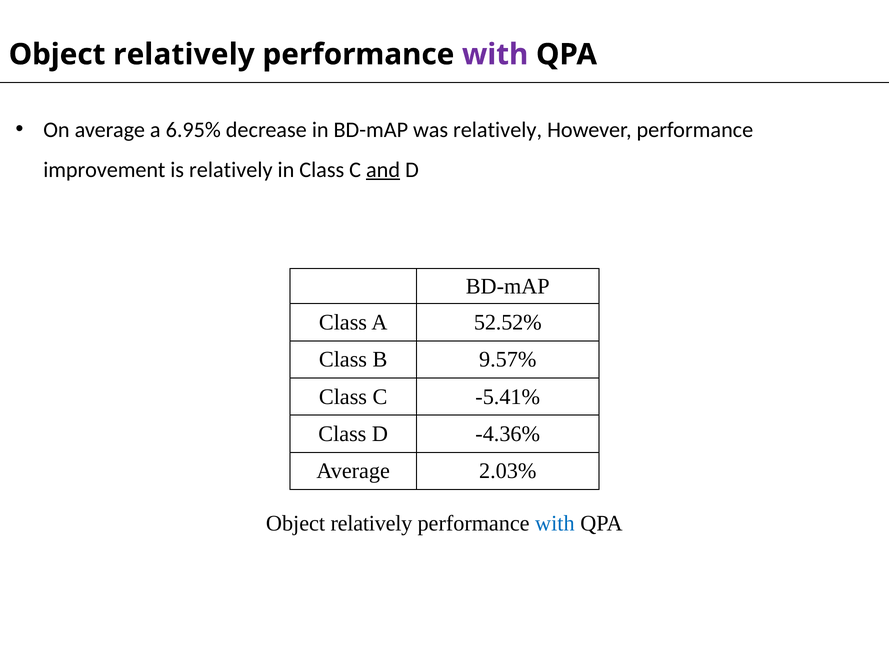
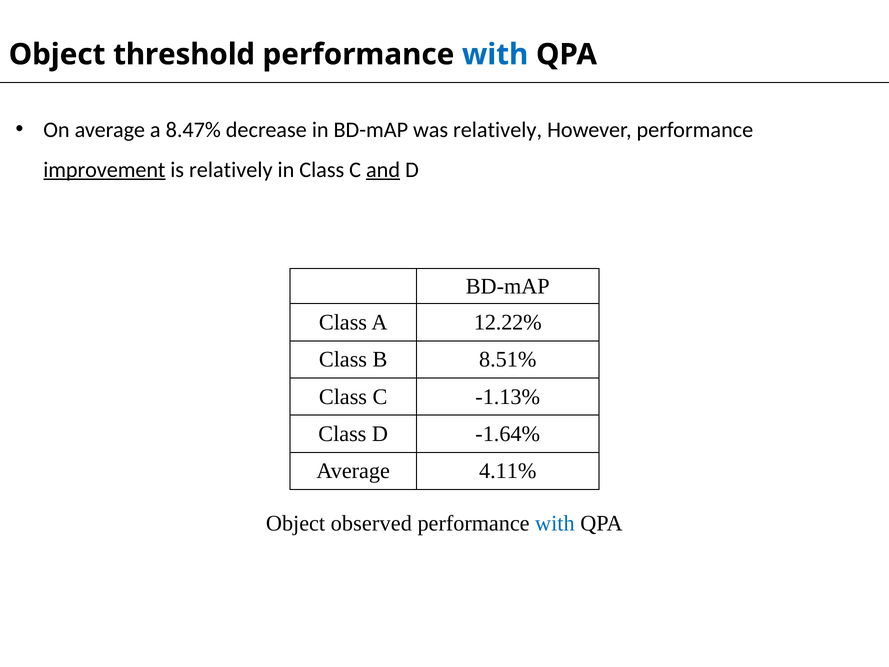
relatively at (184, 54): relatively -> threshold
with at (495, 54) colour: purple -> blue
6.95%: 6.95% -> 8.47%
improvement underline: none -> present
52.52%: 52.52% -> 12.22%
9.57%: 9.57% -> 8.51%
-5.41%: -5.41% -> -1.13%
-4.36%: -4.36% -> -1.64%
2.03%: 2.03% -> 4.11%
relatively at (371, 523): relatively -> observed
